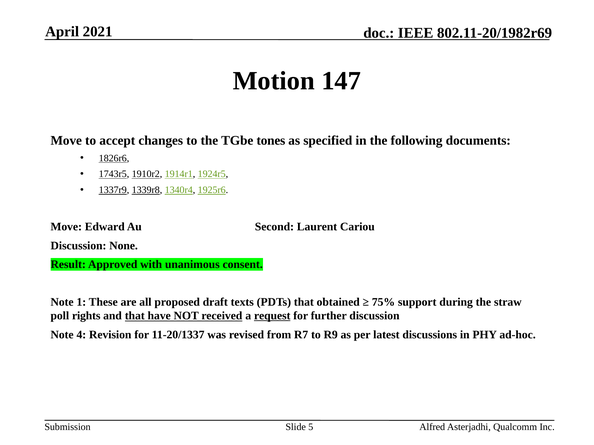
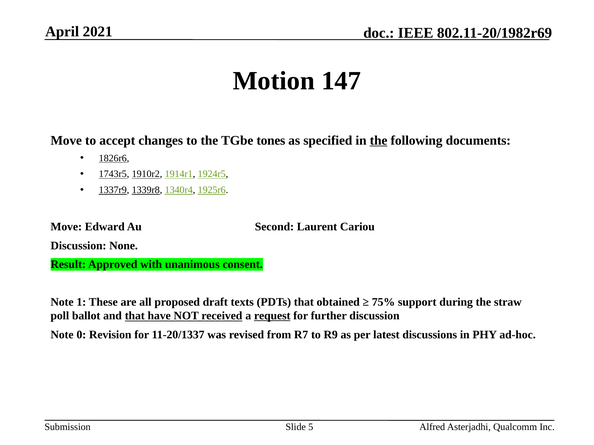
the at (379, 141) underline: none -> present
rights: rights -> ballot
4: 4 -> 0
